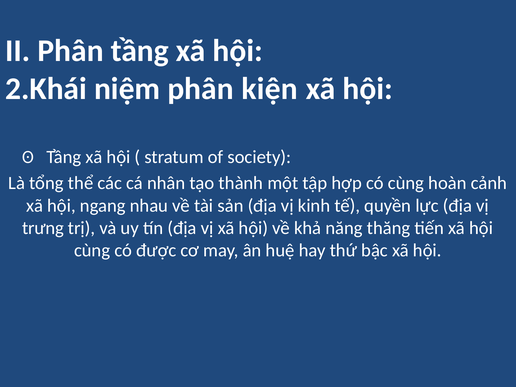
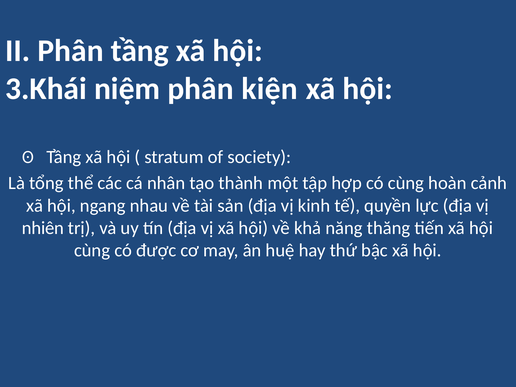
2.Khái: 2.Khái -> 3.Khái
trưng: trưng -> nhiên
